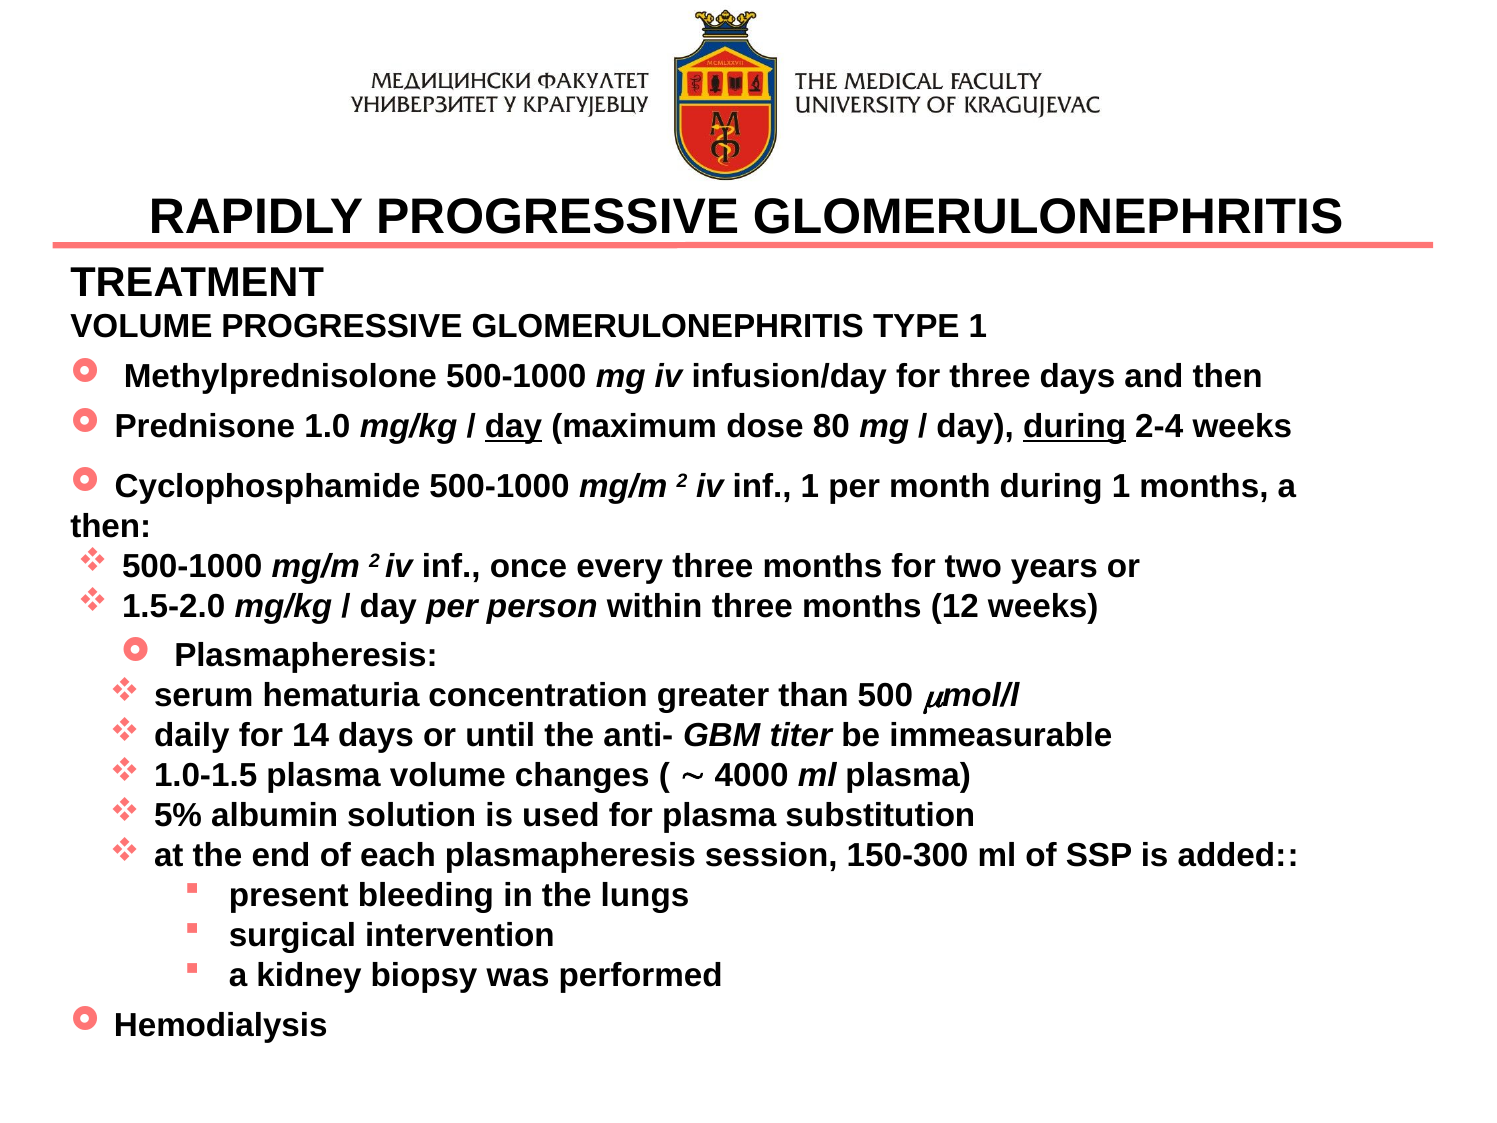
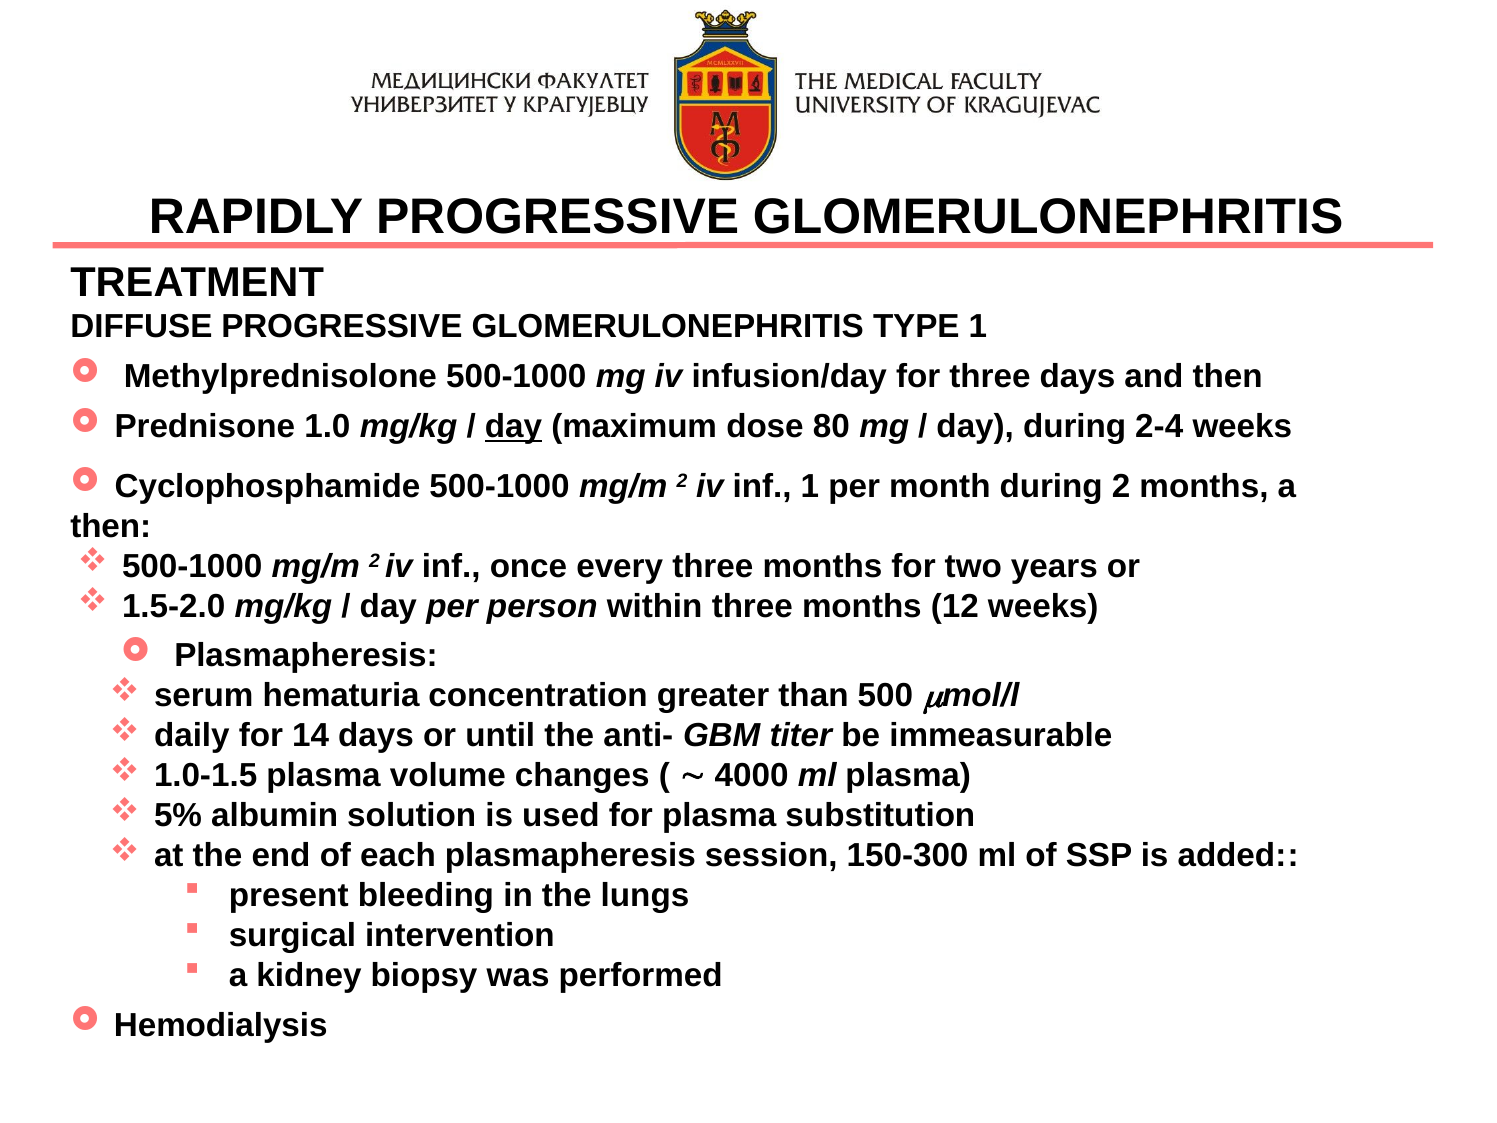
VOLUME at (141, 327): VOLUME -> DIFFUSE
during at (1075, 426) underline: present -> none
during 1: 1 -> 2
